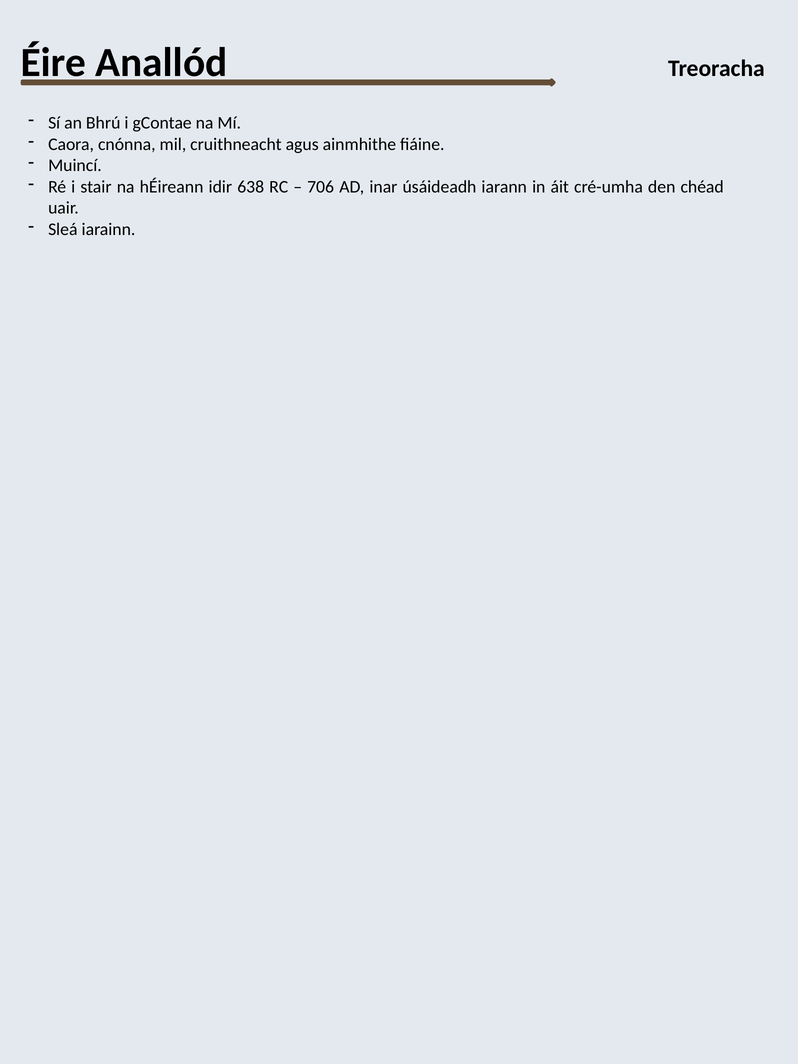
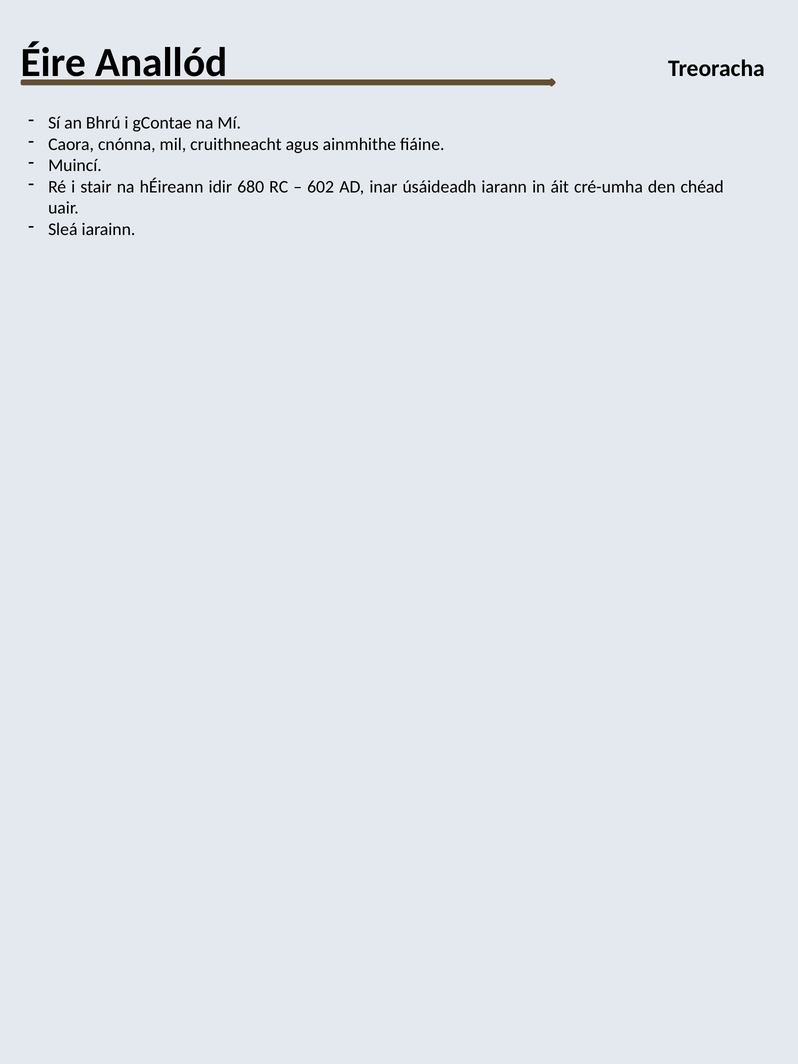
638: 638 -> 680
706: 706 -> 602
